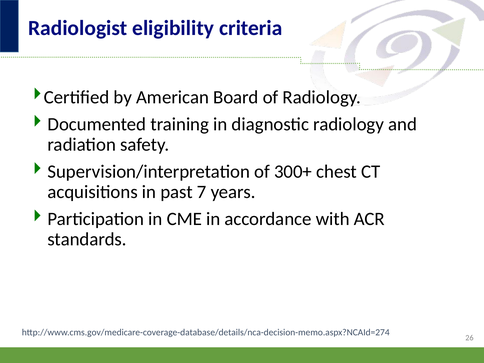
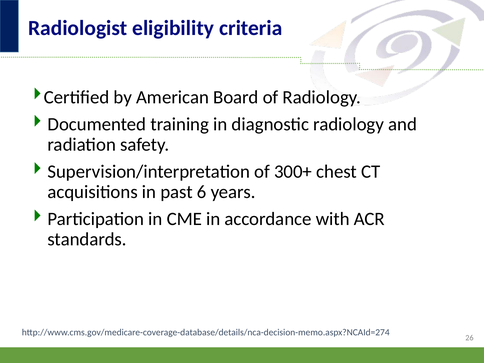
7: 7 -> 6
